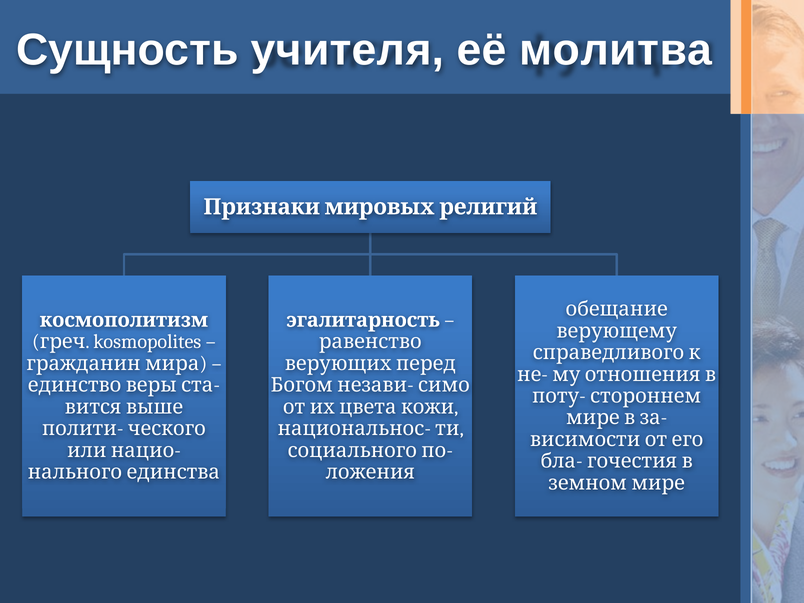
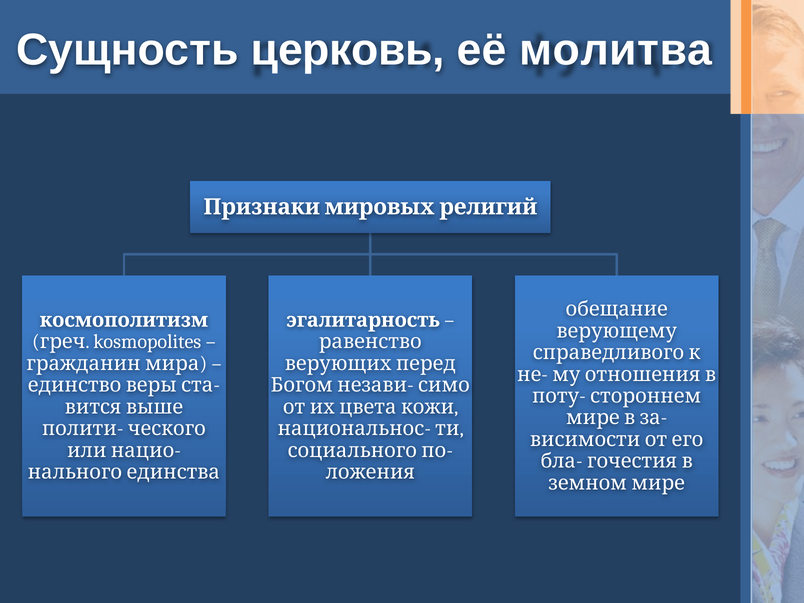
учителя: учителя -> церковь
